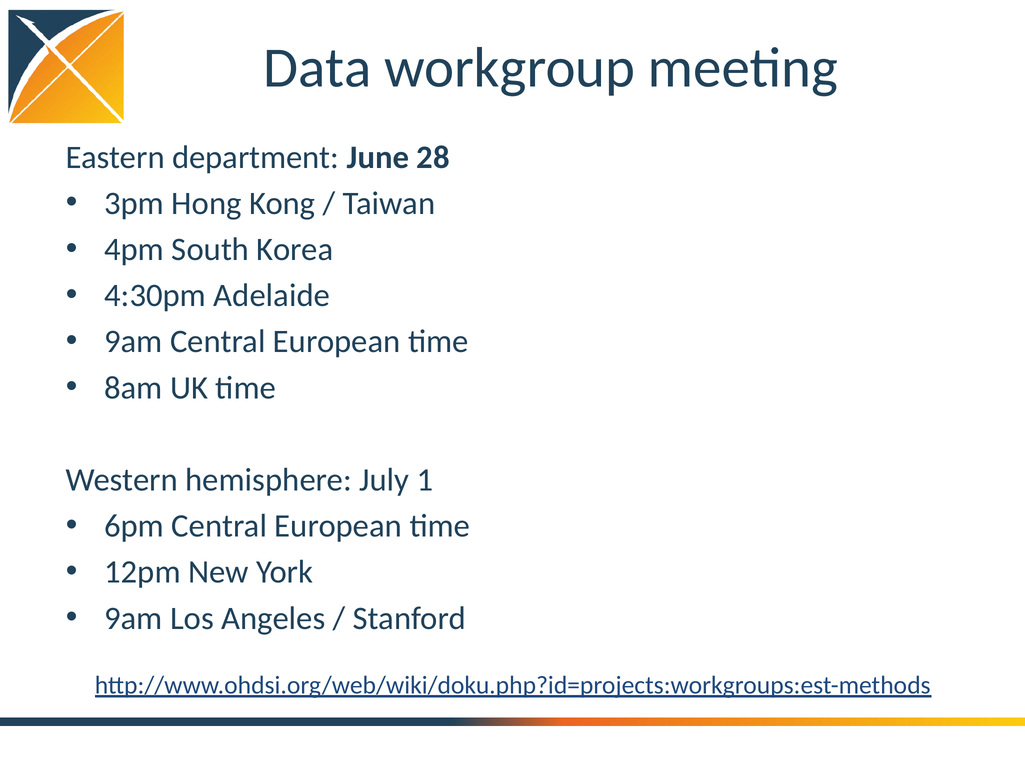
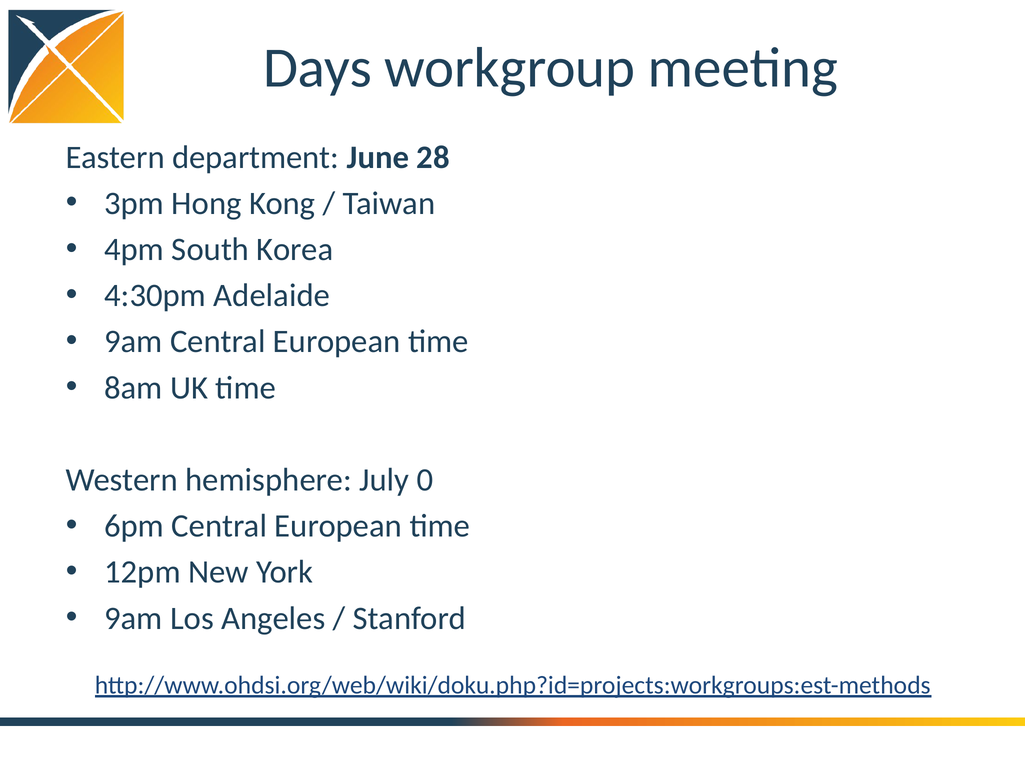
Data: Data -> Days
1: 1 -> 0
